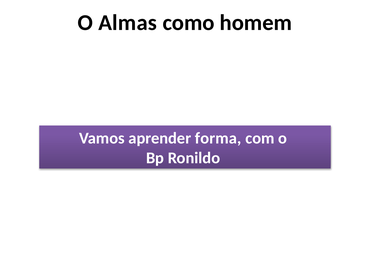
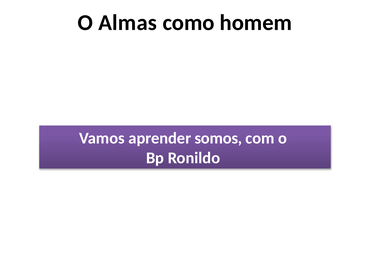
forma: forma -> somos
